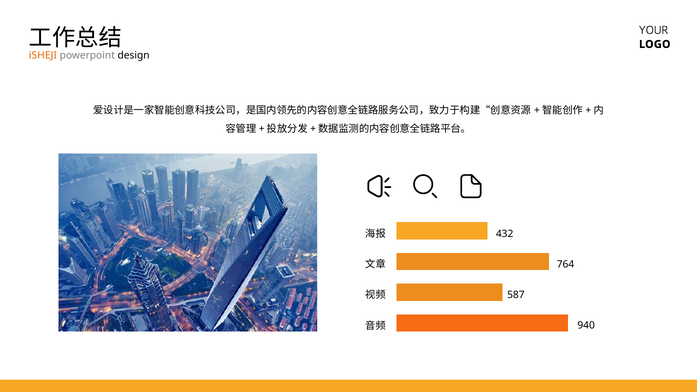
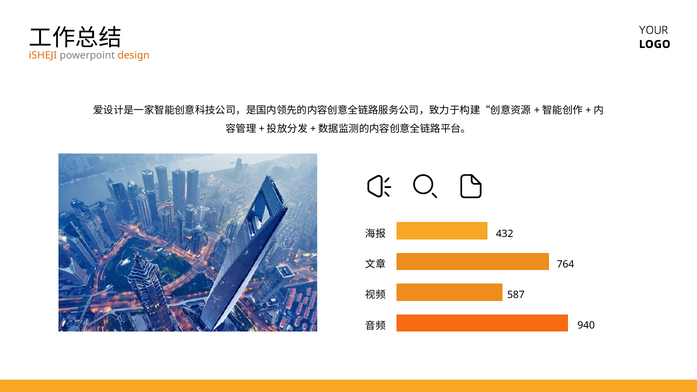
design colour: black -> orange
